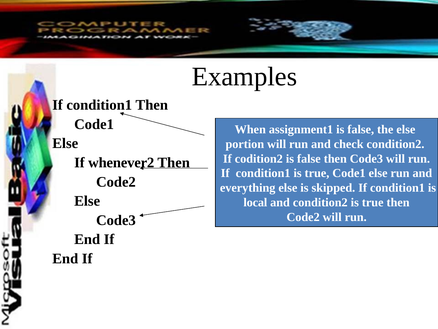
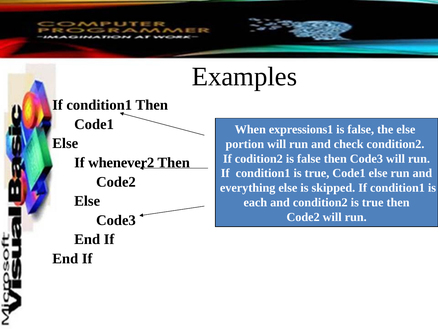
assignment1: assignment1 -> expressions1
local: local -> each
